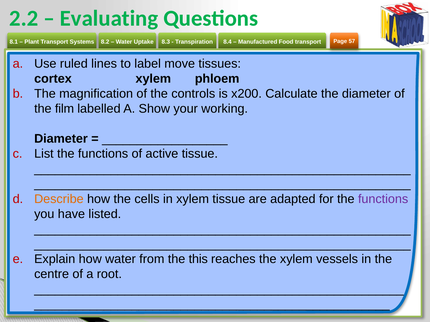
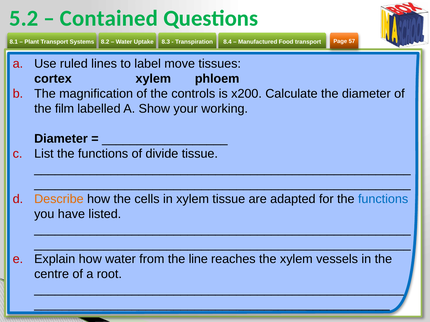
2.2: 2.2 -> 5.2
Evaluating: Evaluating -> Contained
active: active -> divide
functions at (383, 199) colour: purple -> blue
this: this -> line
